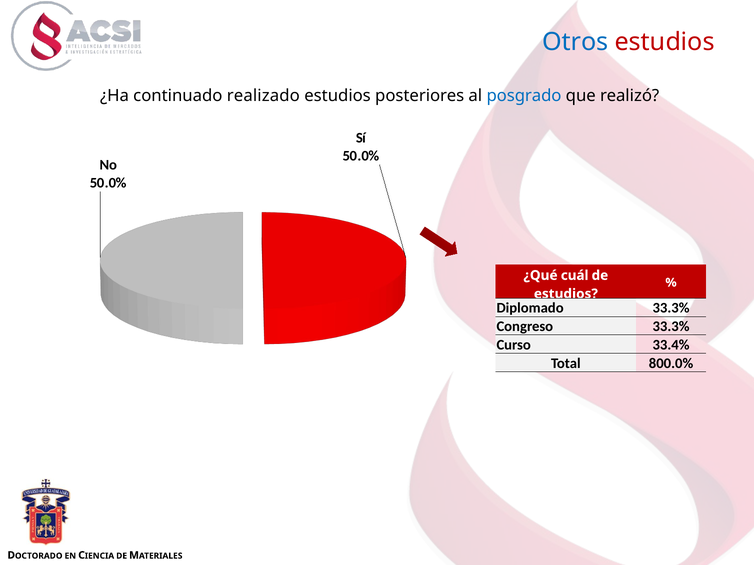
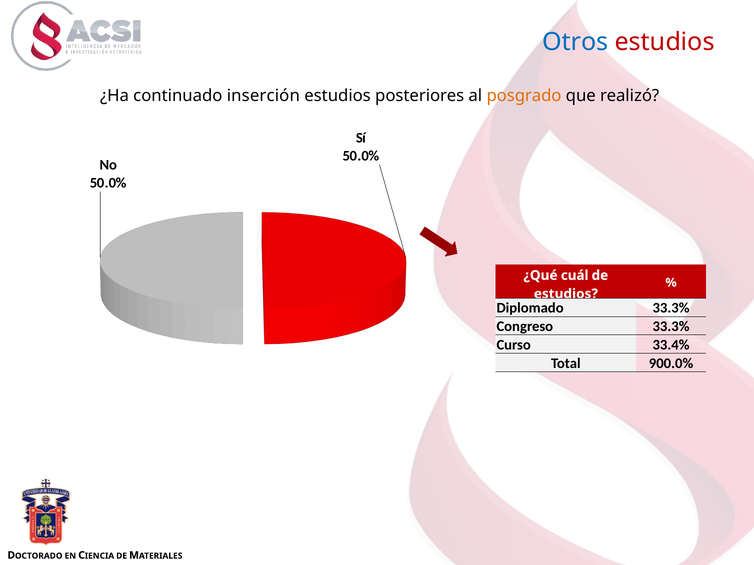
realizado: realizado -> inserción
posgrado colour: blue -> orange
800.0%: 800.0% -> 900.0%
